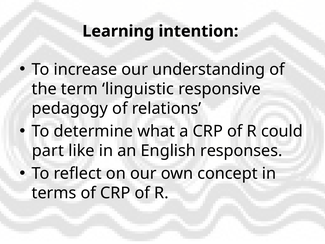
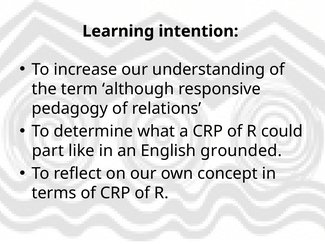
linguistic: linguistic -> although
responses: responses -> grounded
